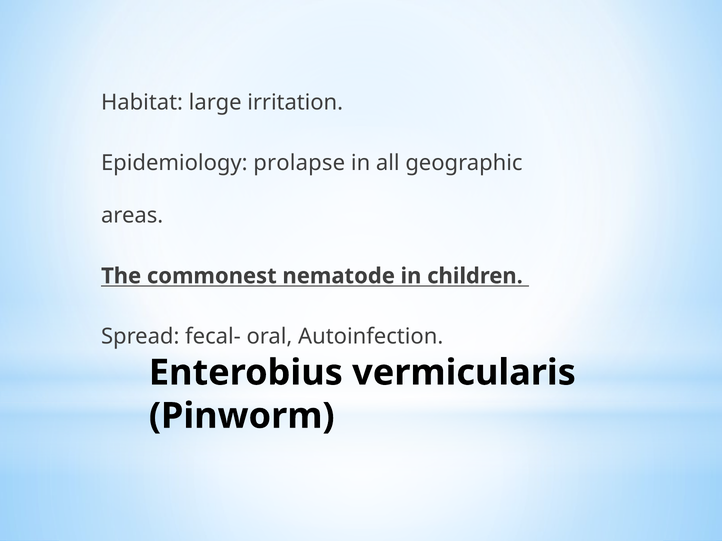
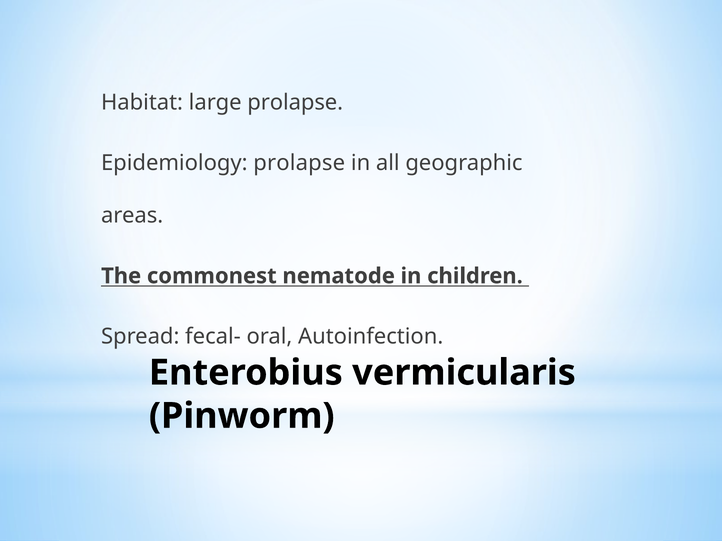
large irritation: irritation -> prolapse
